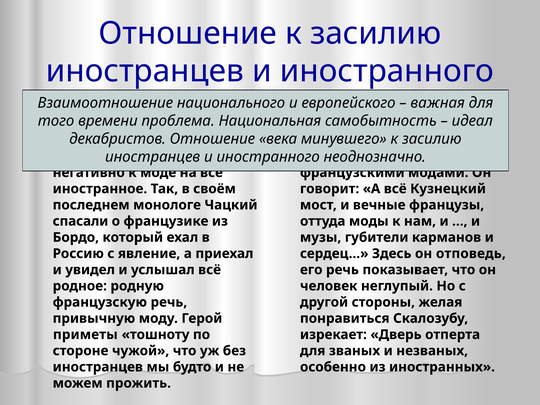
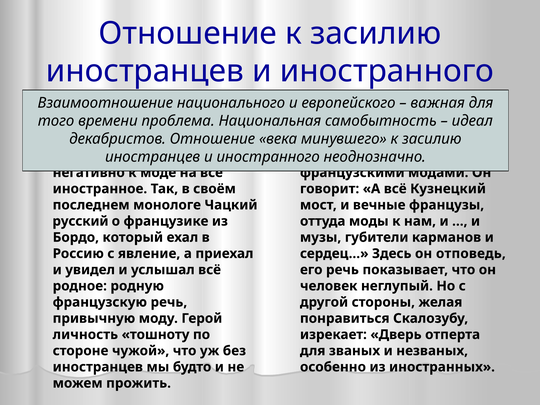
спасали: спасали -> русский
приметы: приметы -> личность
